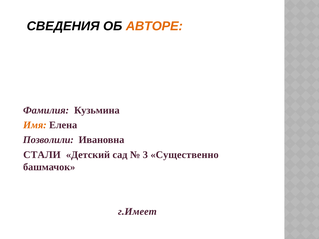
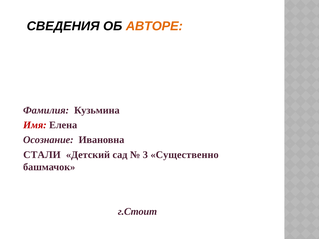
Имя colour: orange -> red
Позволили: Позволили -> Осознание
г.Имеет: г.Имеет -> г.Стоит
